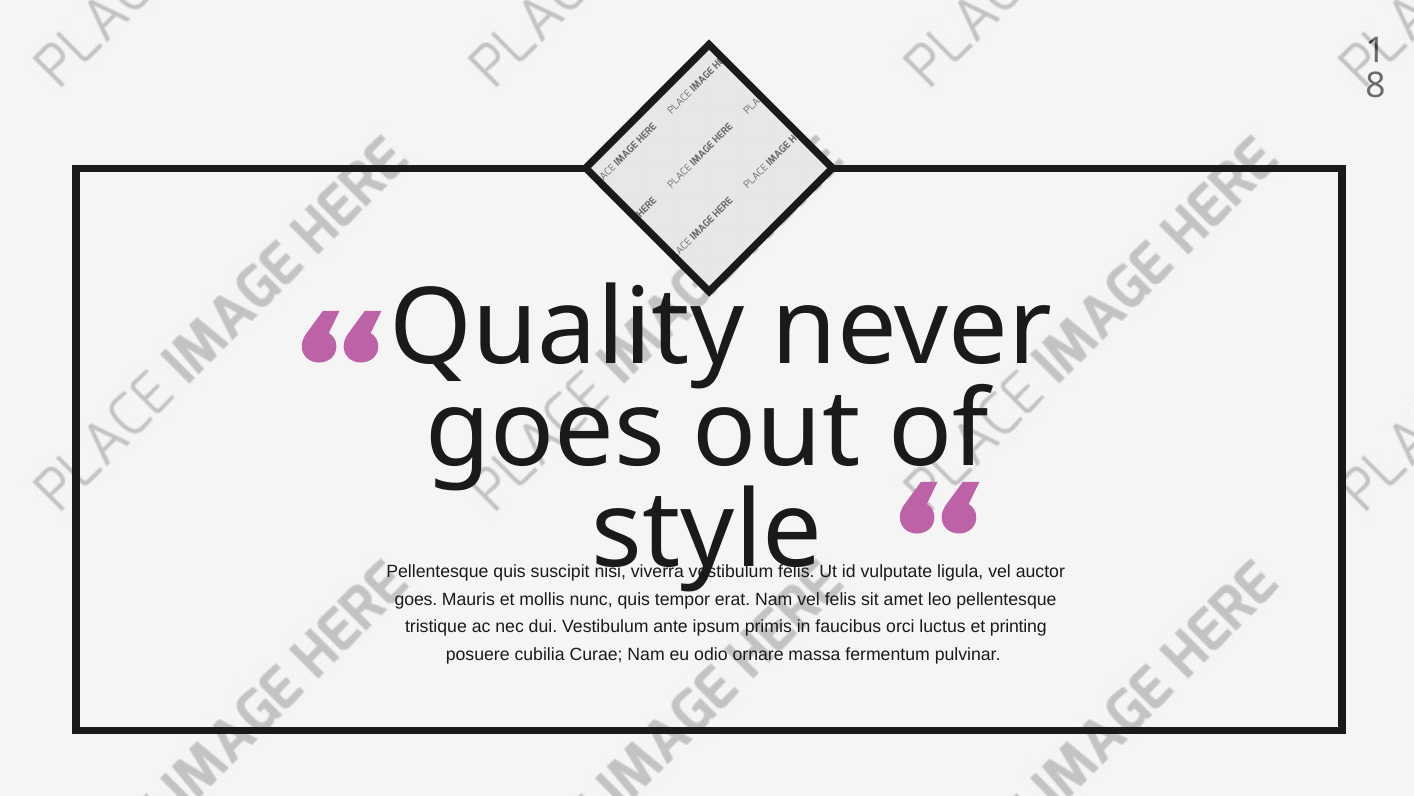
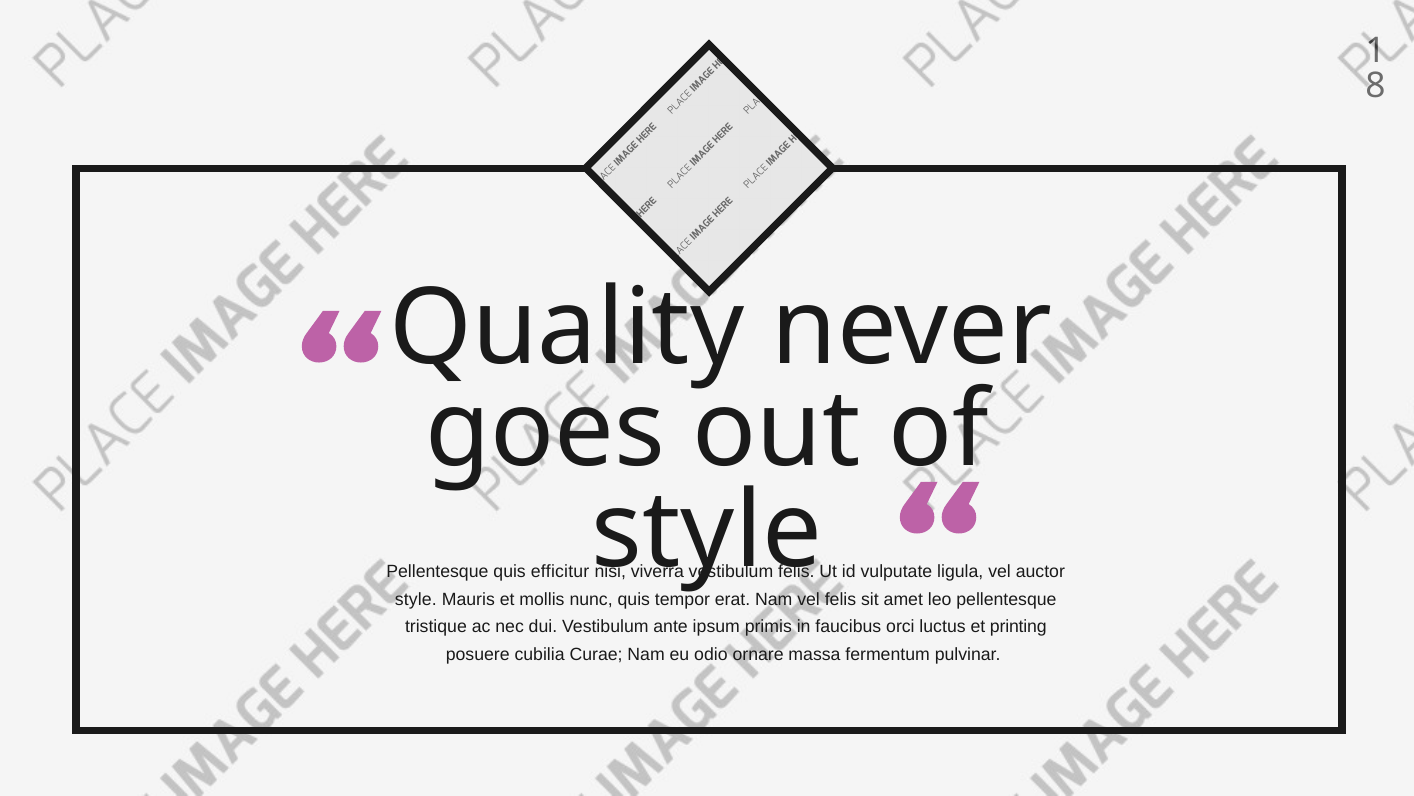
suscipit: suscipit -> efficitur
goes at (416, 599): goes -> style
